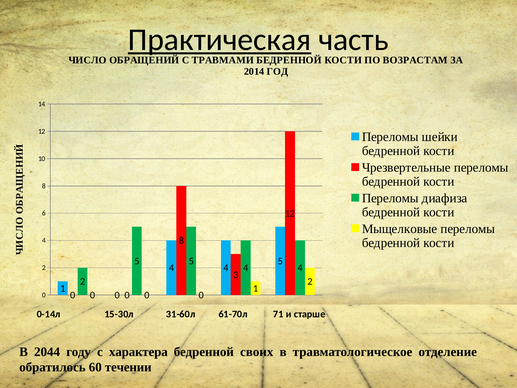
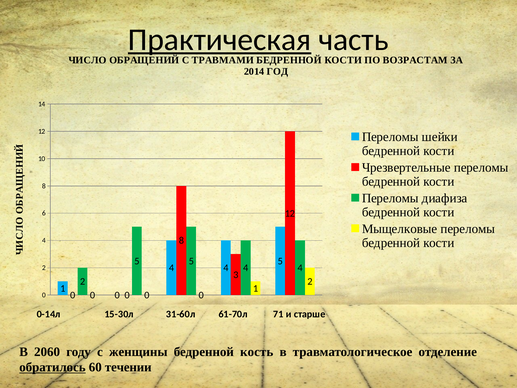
2044: 2044 -> 2060
характера: характера -> женщины
своих: своих -> кость
обратилось underline: none -> present
